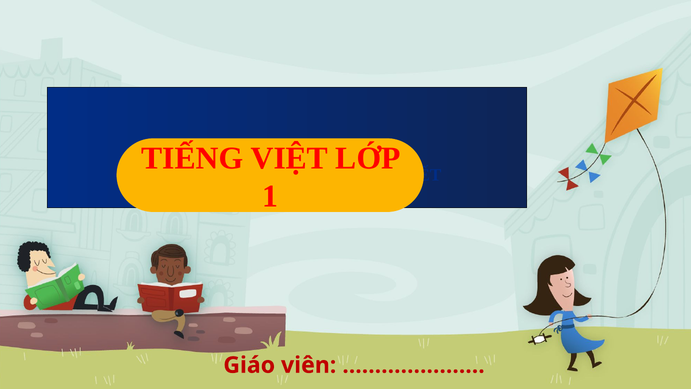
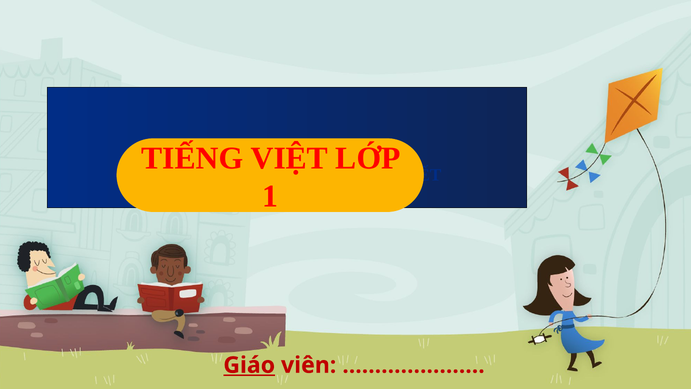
Giáo underline: none -> present
